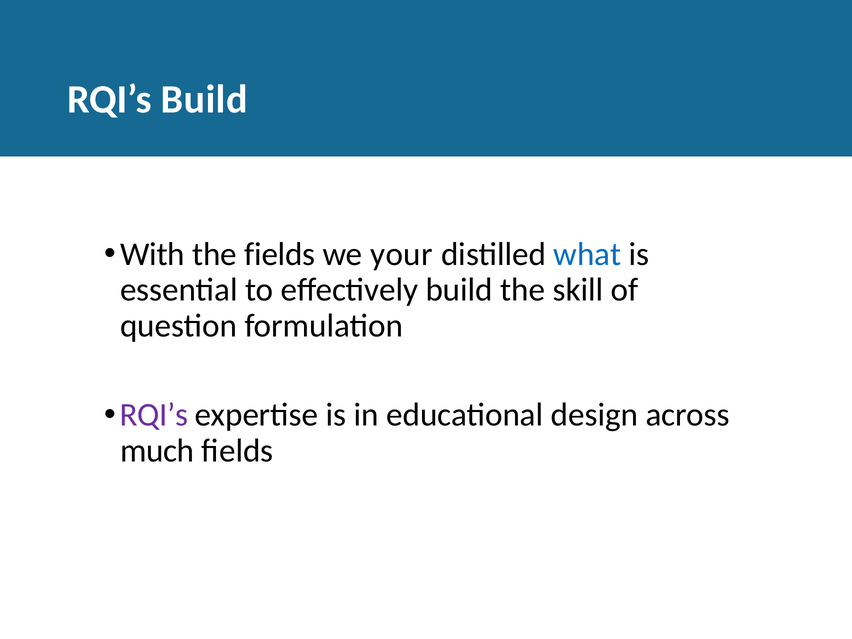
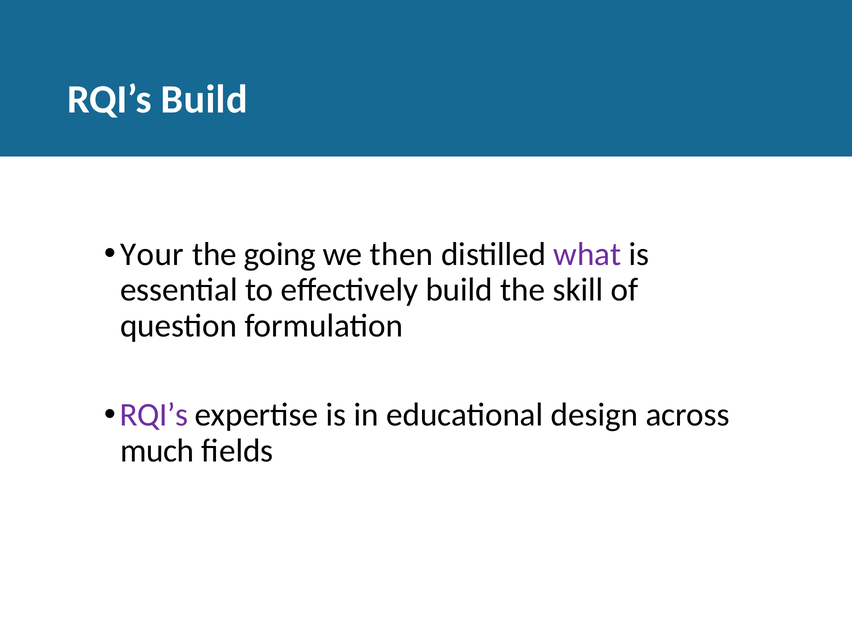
With: With -> Your
the fields: fields -> going
your: your -> then
what colour: blue -> purple
